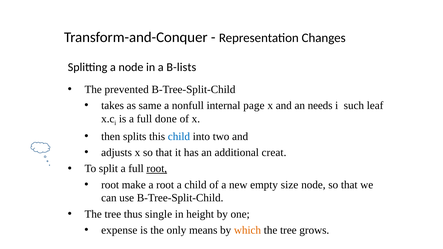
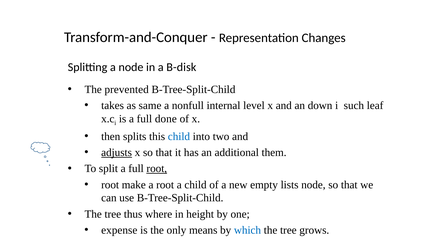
B-lists: B-lists -> B-disk
page: page -> level
needs: needs -> down
adjusts underline: none -> present
creat: creat -> them
size: size -> lists
single: single -> where
which colour: orange -> blue
